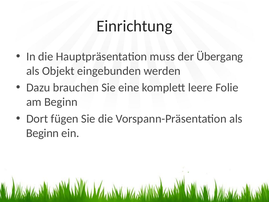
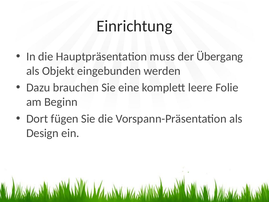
Beginn at (42, 133): Beginn -> Design
